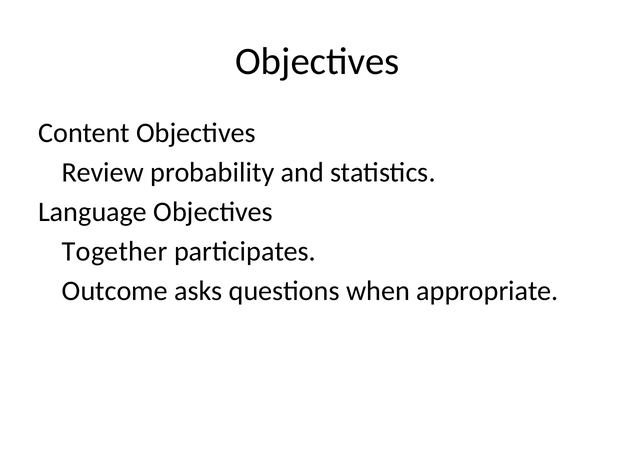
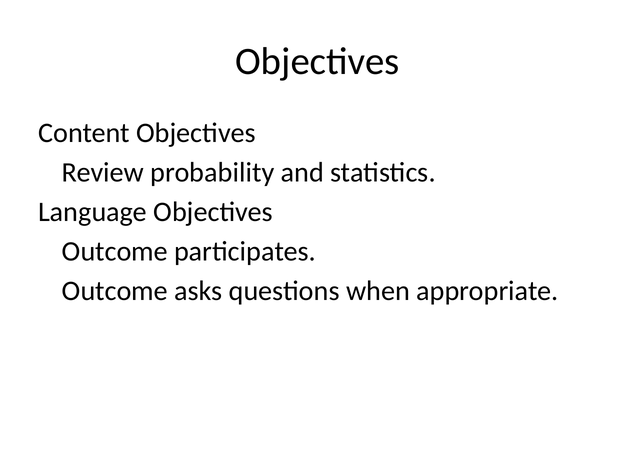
Together at (115, 252): Together -> Outcome
